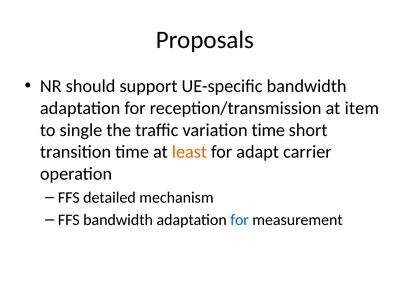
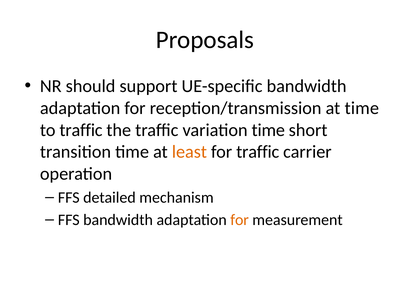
at item: item -> time
to single: single -> traffic
for adapt: adapt -> traffic
for at (240, 219) colour: blue -> orange
